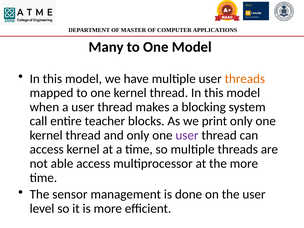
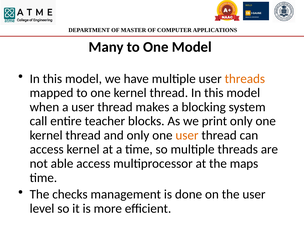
user at (187, 135) colour: purple -> orange
the more: more -> maps
sensor: sensor -> checks
